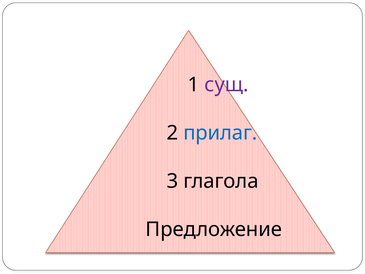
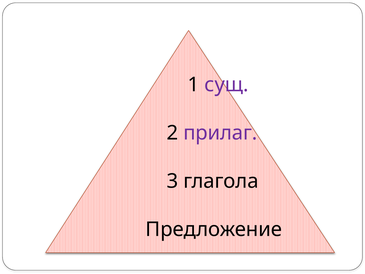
прилаг colour: blue -> purple
